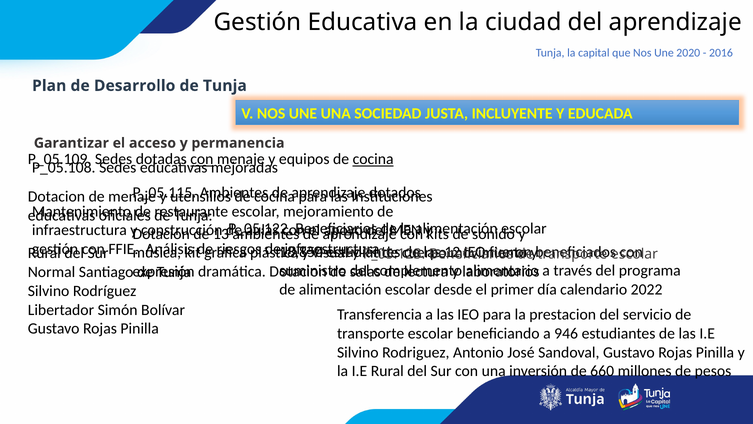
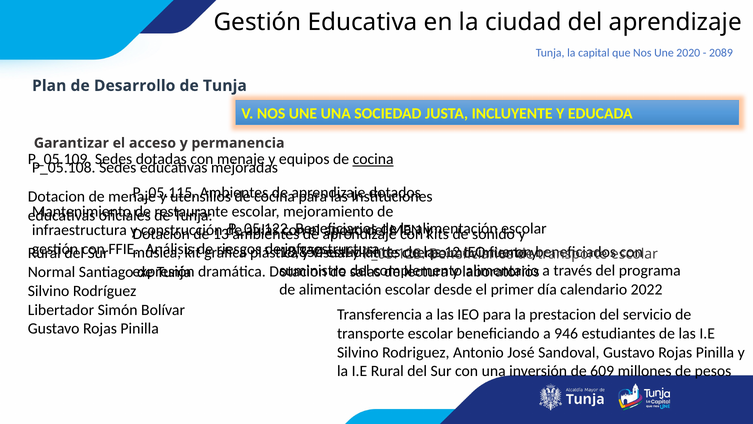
2016: 2016 -> 2089
con at (202, 159) underline: present -> none
660: 660 -> 609
